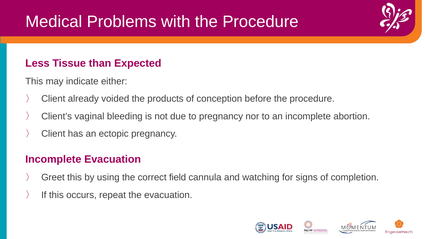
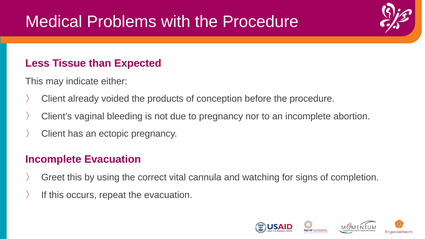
field: field -> vital
